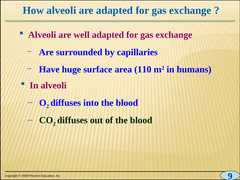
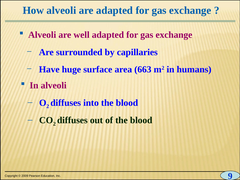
110: 110 -> 663
